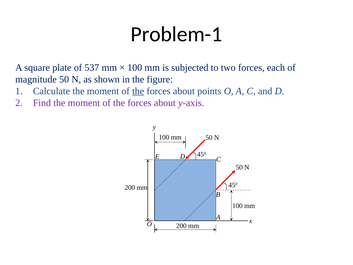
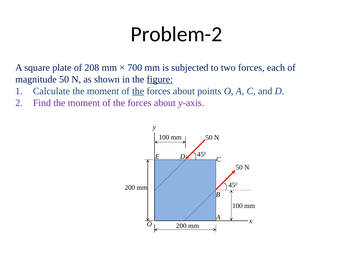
Problem-1: Problem-1 -> Problem-2
537: 537 -> 208
100 at (135, 67): 100 -> 700
figure underline: none -> present
